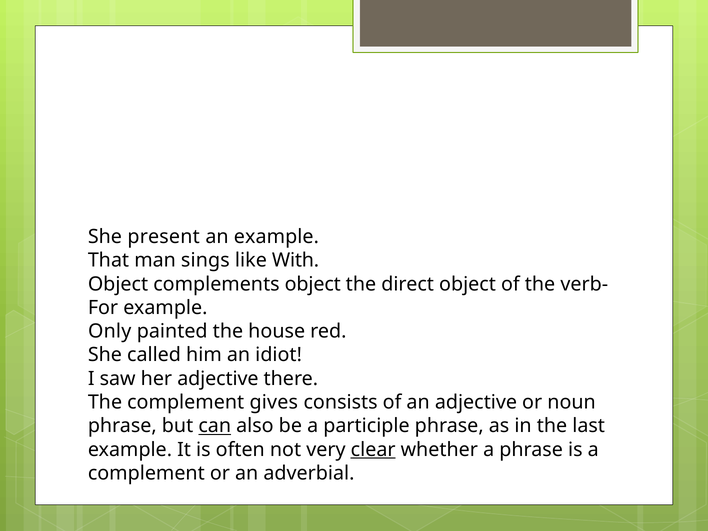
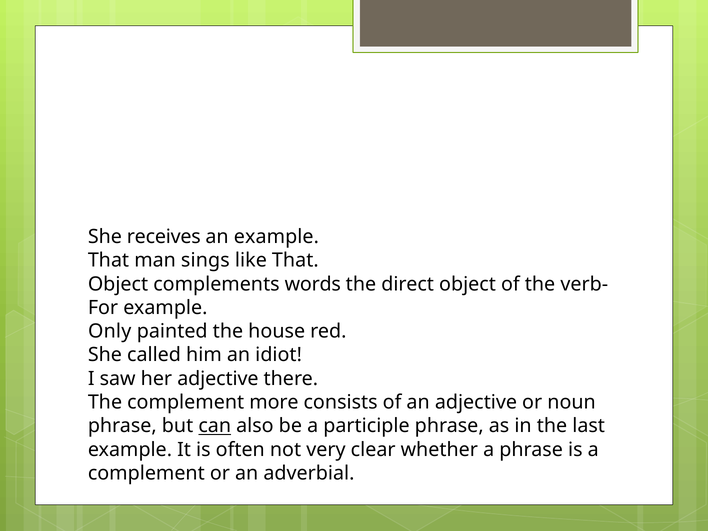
present: present -> receives
like With: With -> That
complements object: object -> words
gives: gives -> more
clear underline: present -> none
